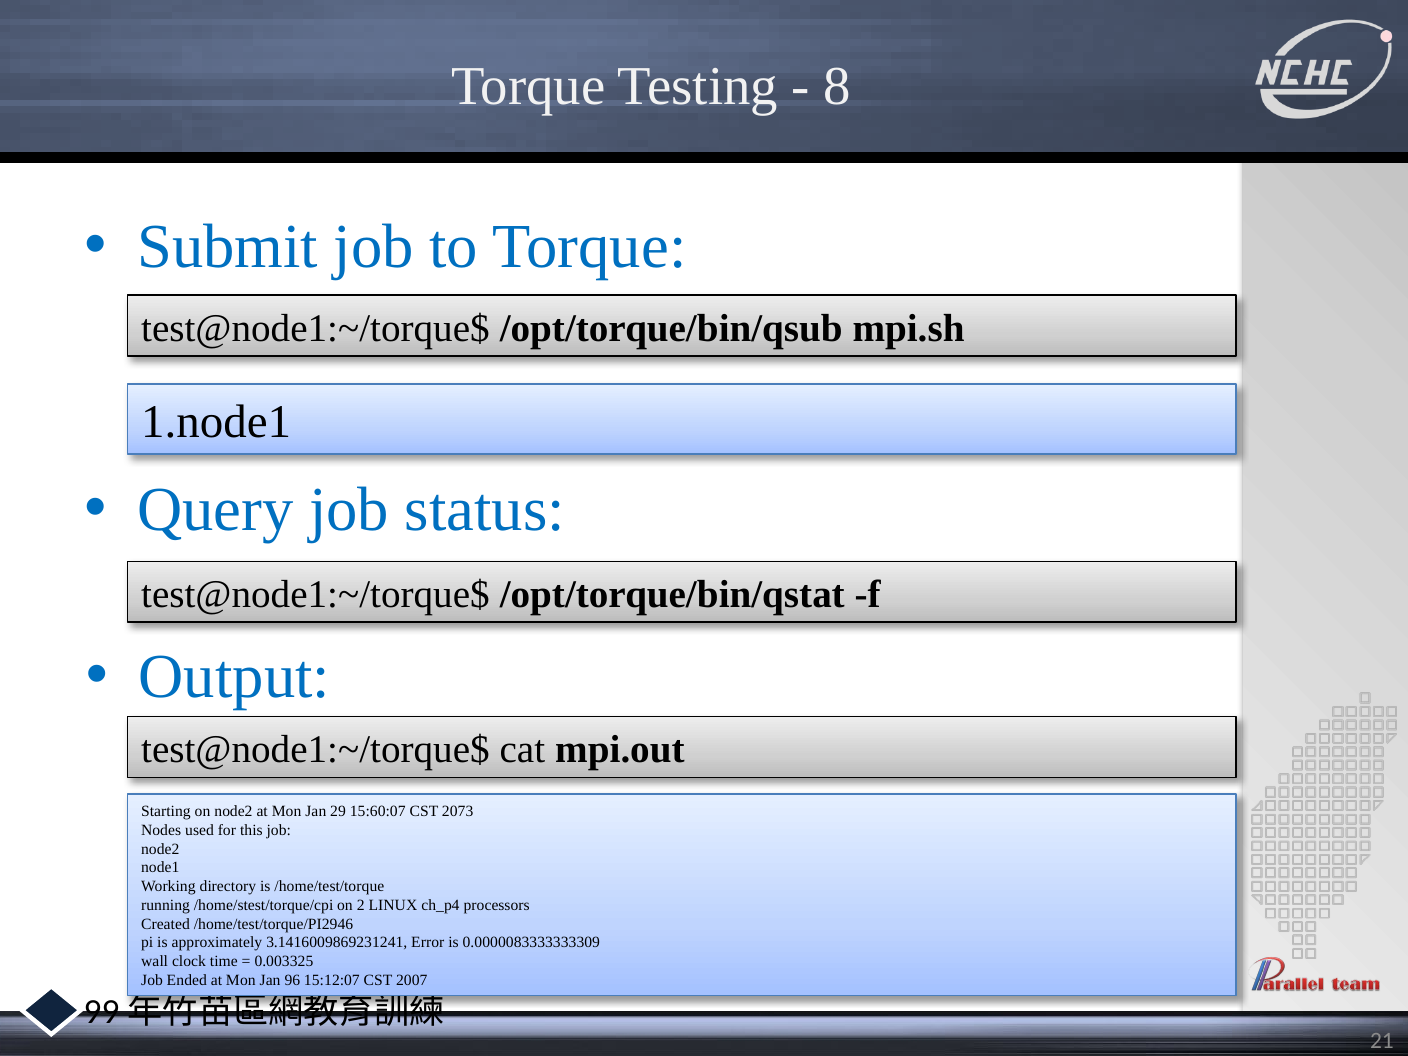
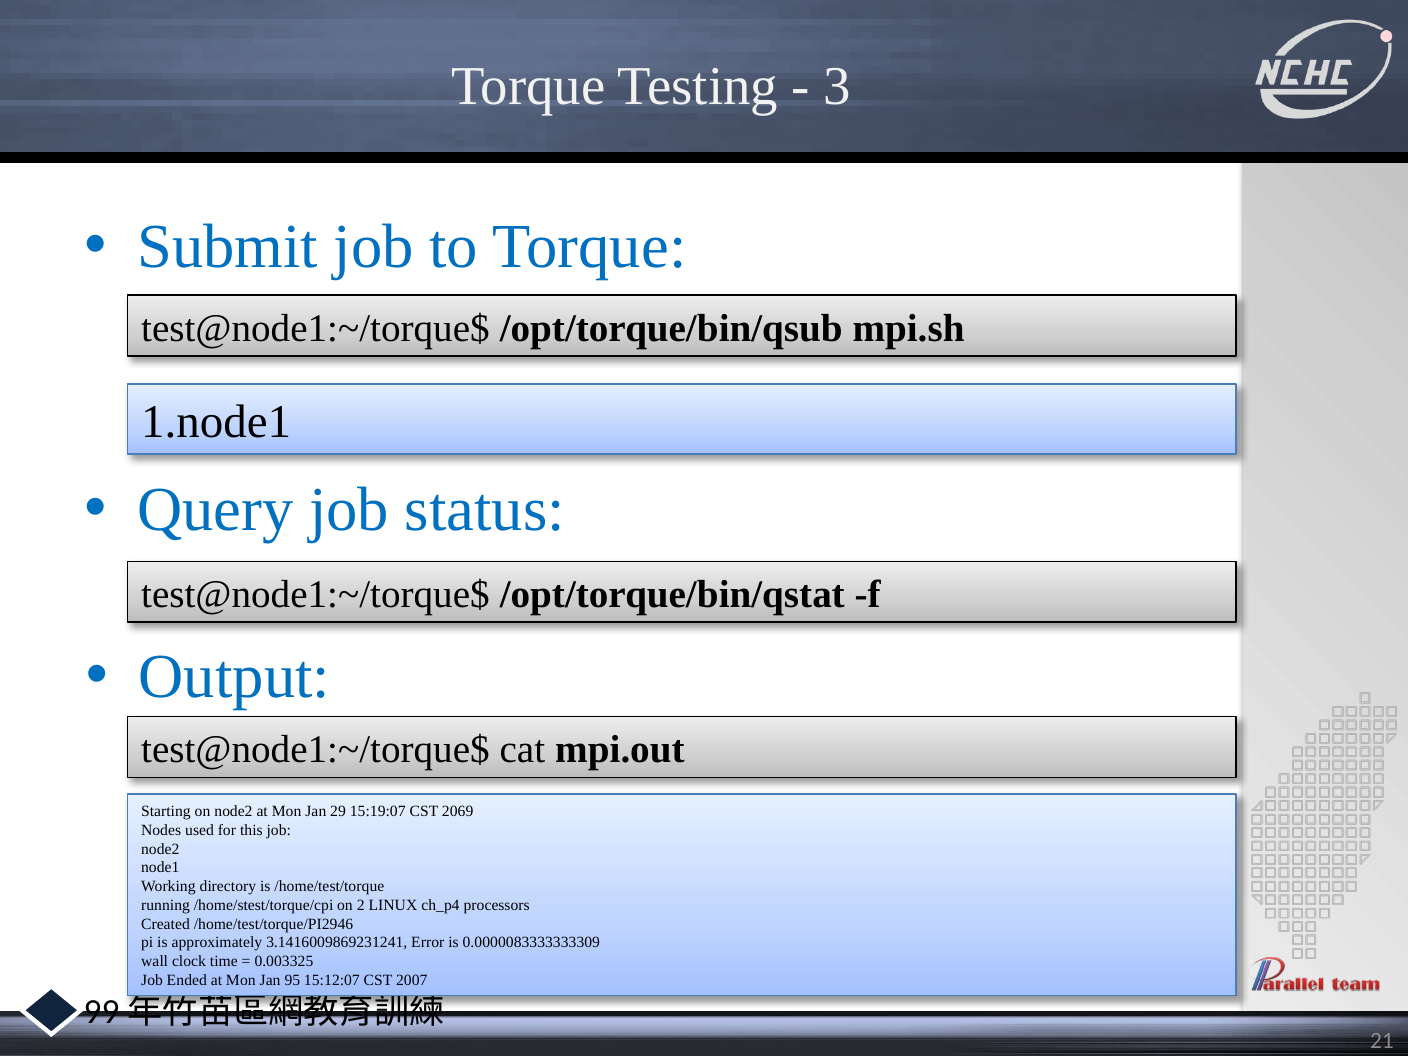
8: 8 -> 3
15:60:07: 15:60:07 -> 15:19:07
2073: 2073 -> 2069
96: 96 -> 95
